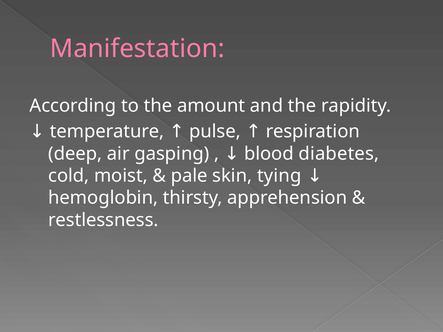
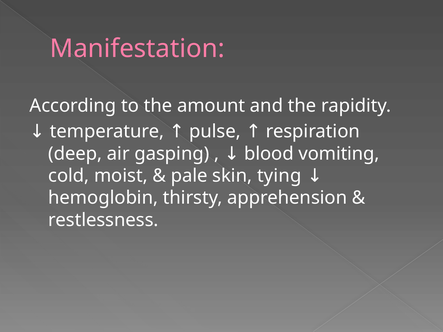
diabetes: diabetes -> vomiting
